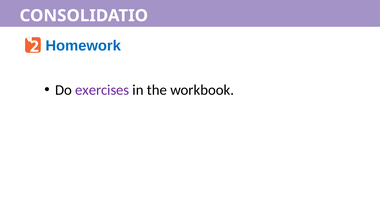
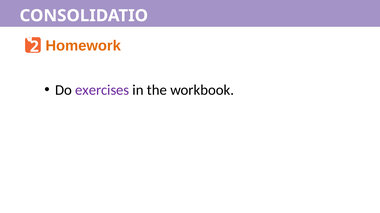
Homework colour: blue -> orange
